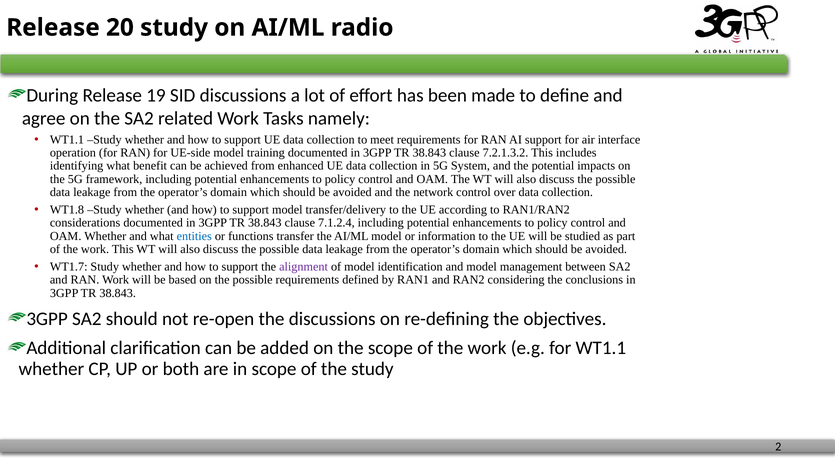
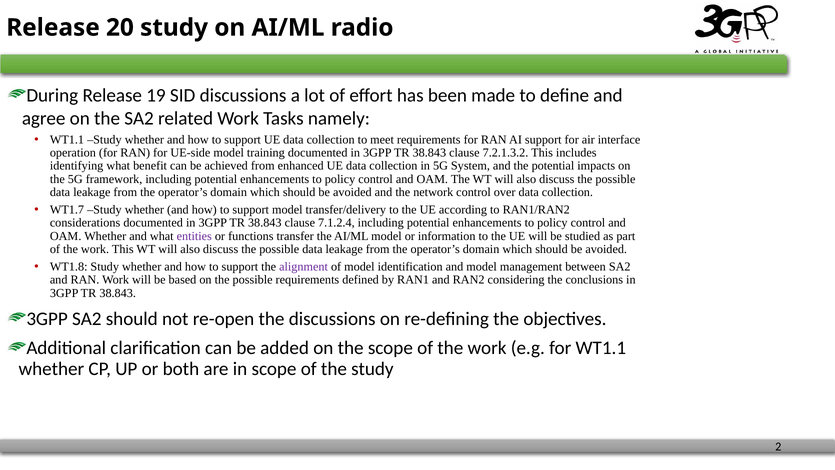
WT1.8: WT1.8 -> WT1.7
entities colour: blue -> purple
WT1.7: WT1.7 -> WT1.8
